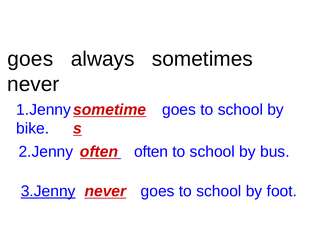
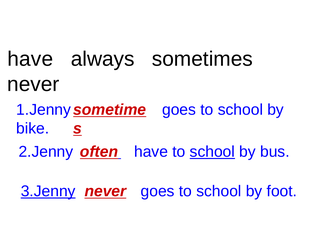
goes at (30, 59): goes -> have
2.Jenny often: often -> have
school at (212, 152) underline: none -> present
